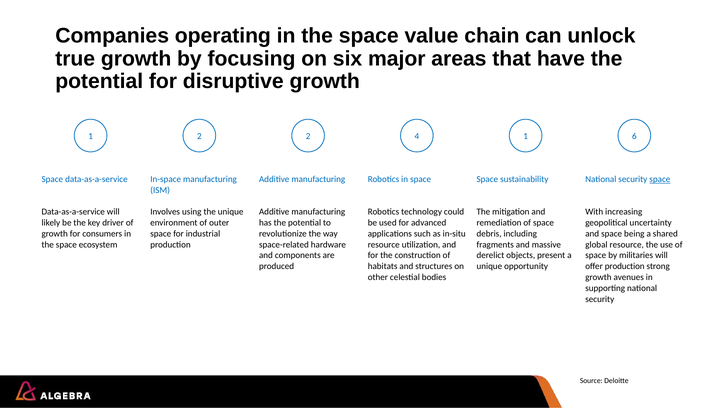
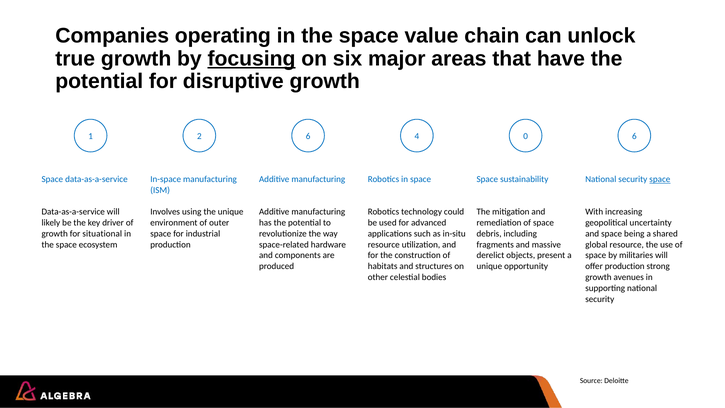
focusing underline: none -> present
2 2: 2 -> 6
4 1: 1 -> 0
consumers: consumers -> situational
